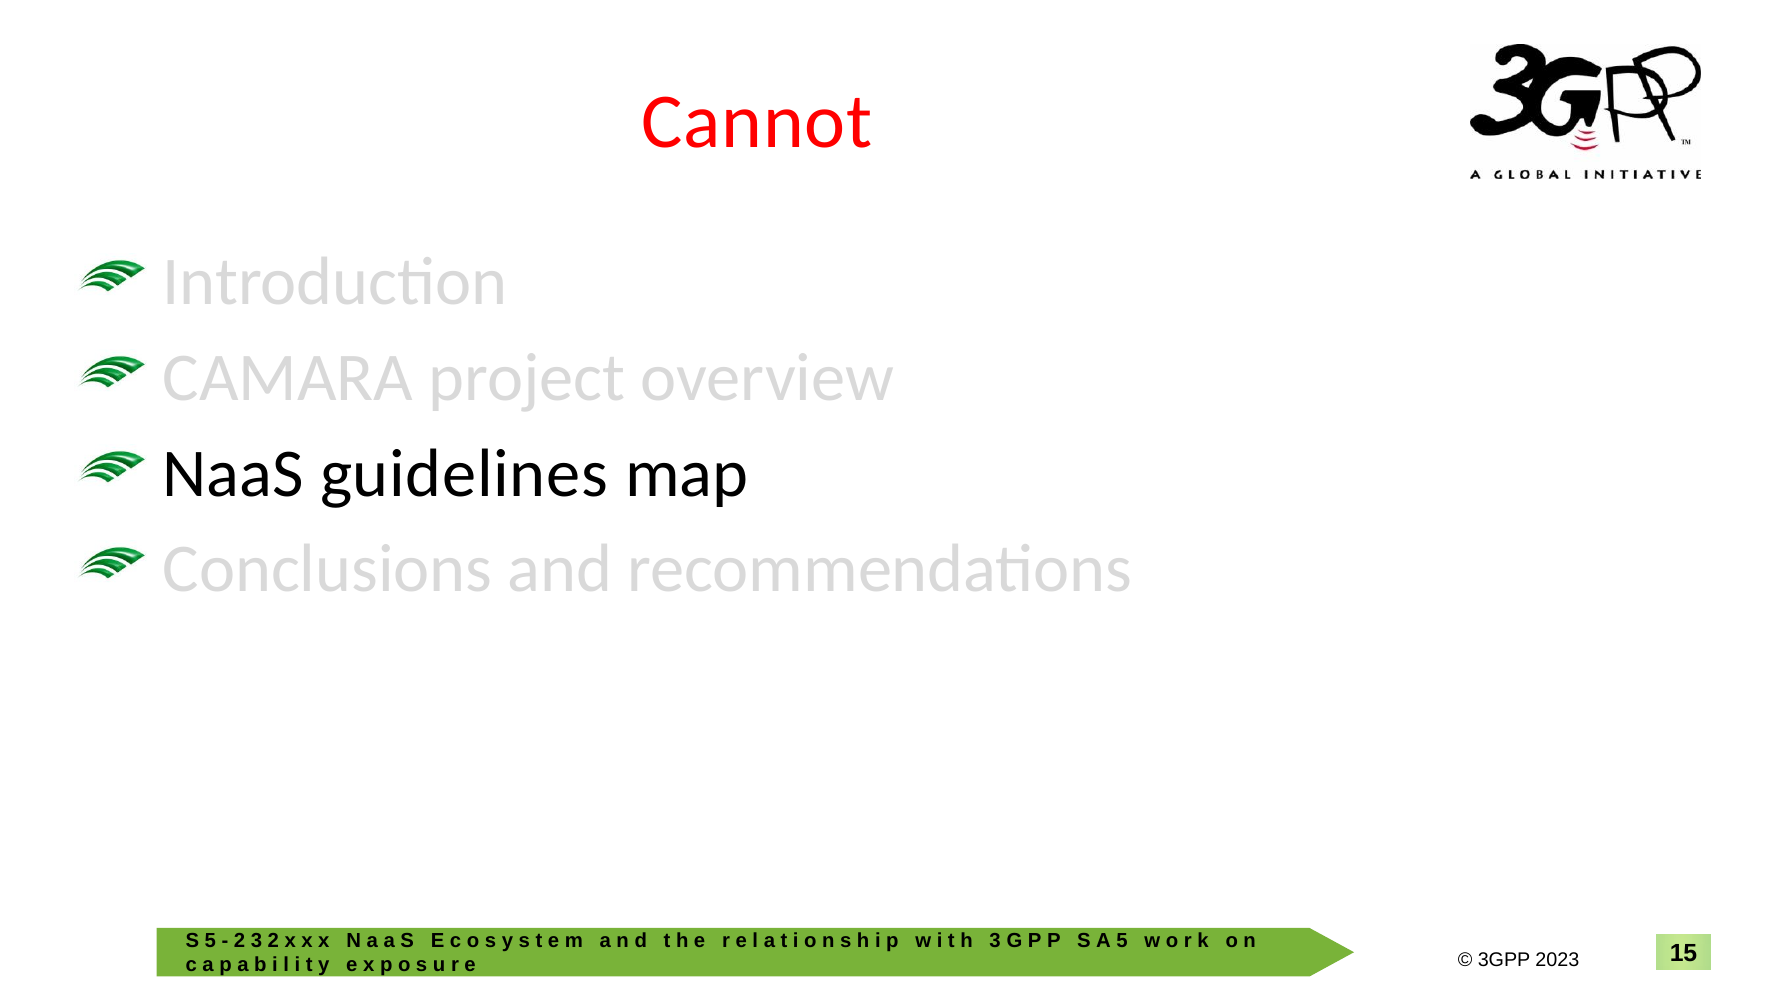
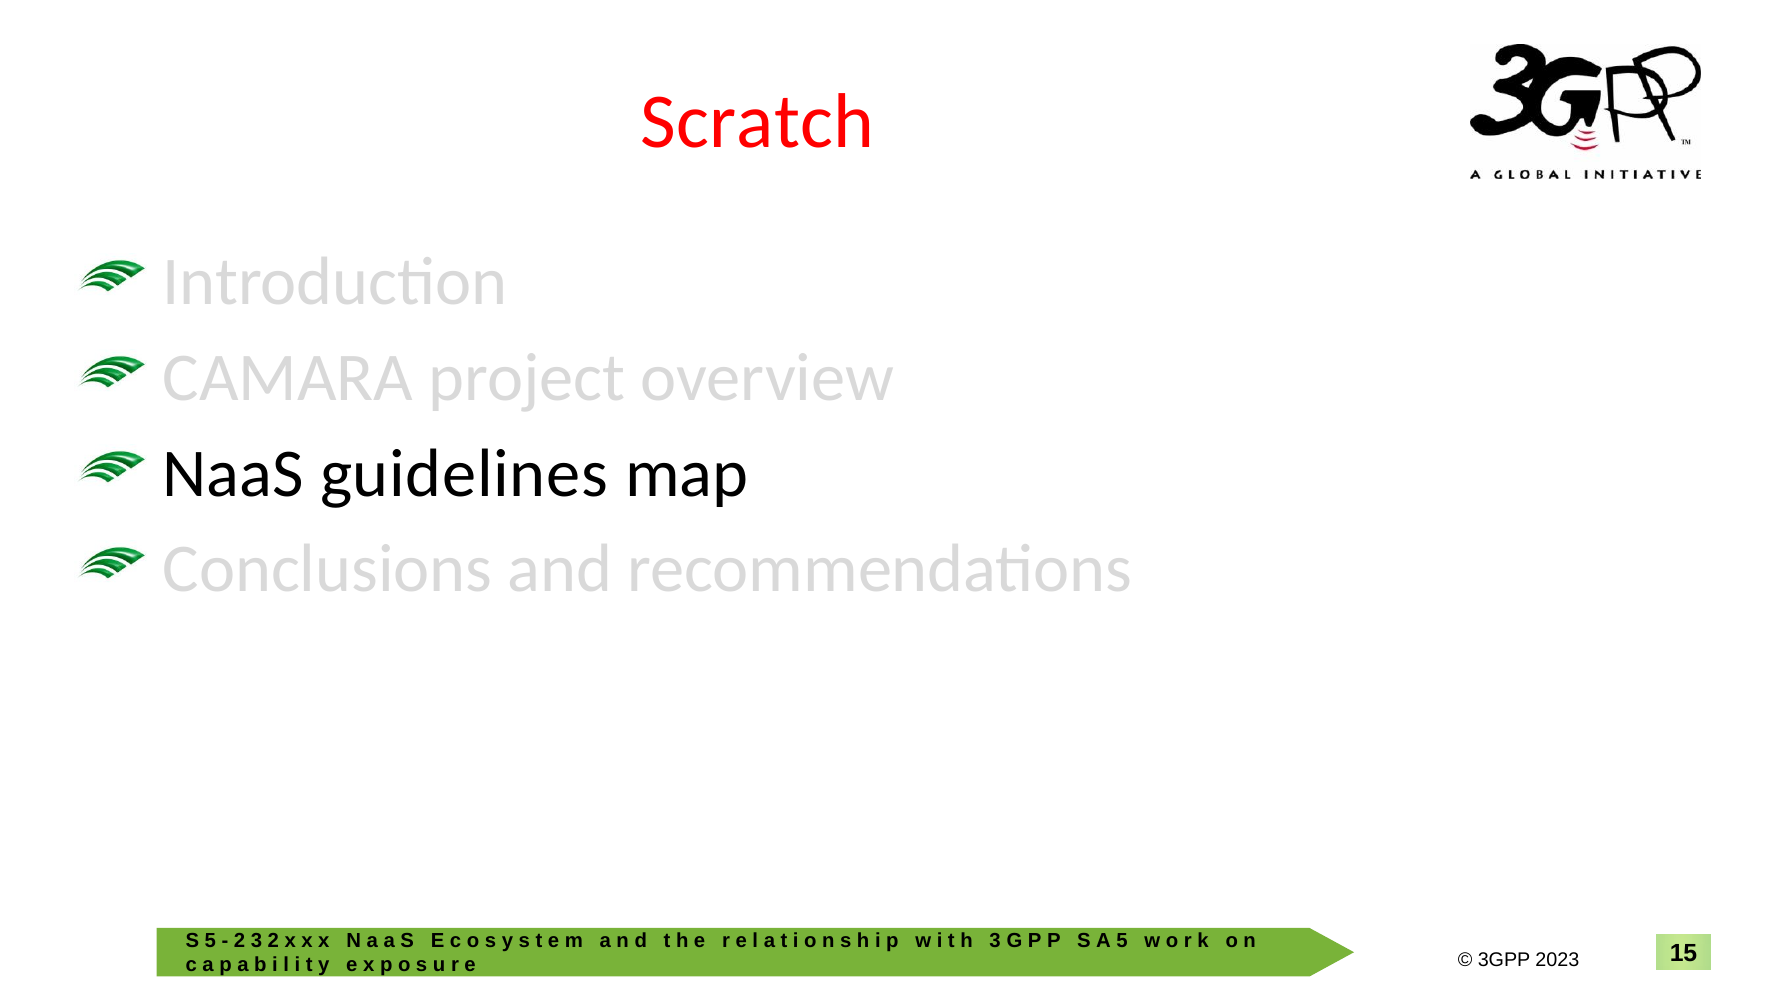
Cannot: Cannot -> Scratch
